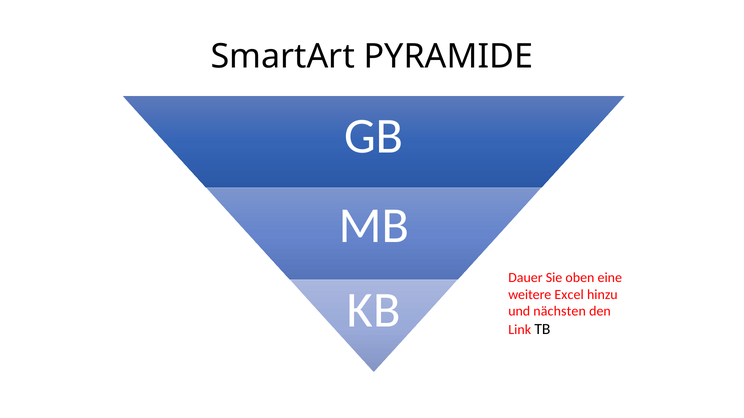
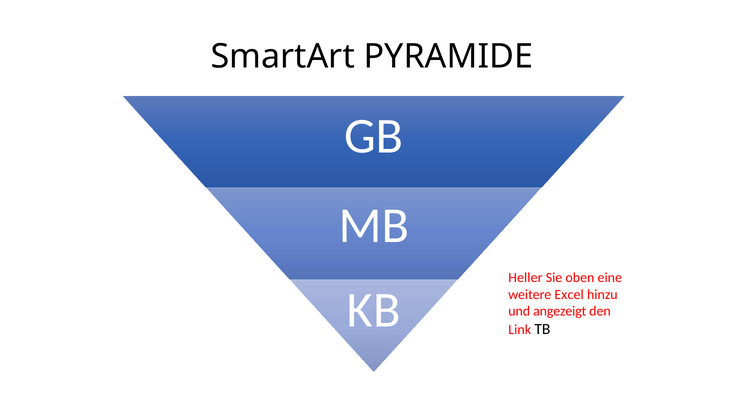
Dauer: Dauer -> Heller
nächsten: nächsten -> angezeigt
